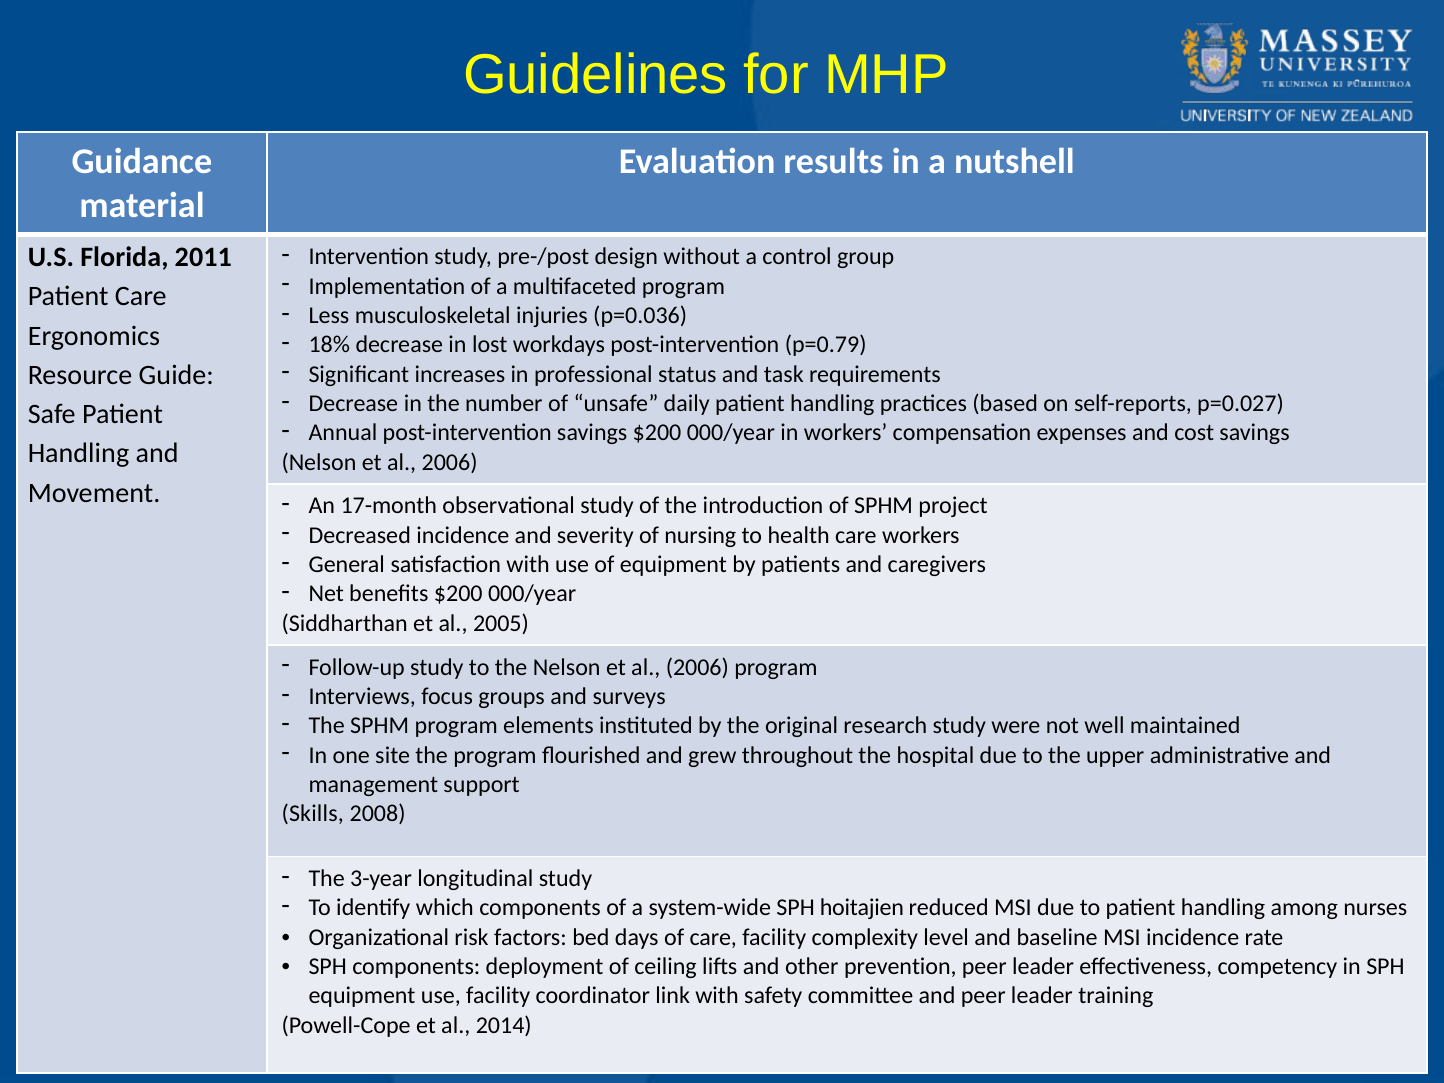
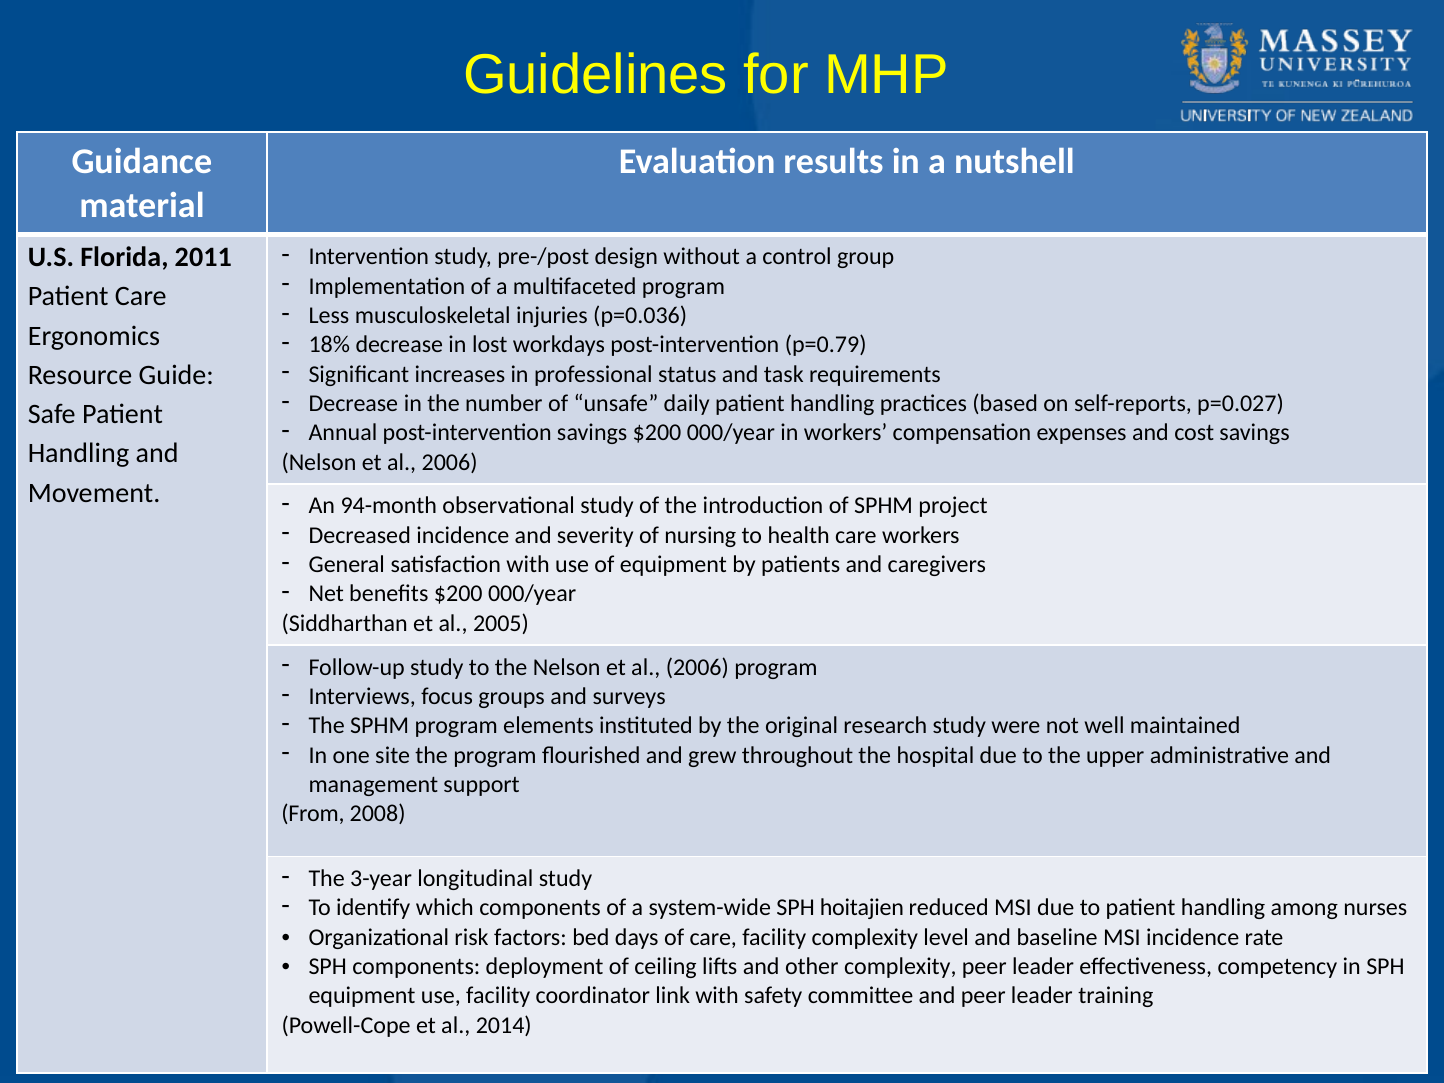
17-month: 17-month -> 94-month
Skills: Skills -> From
other prevention: prevention -> complexity
